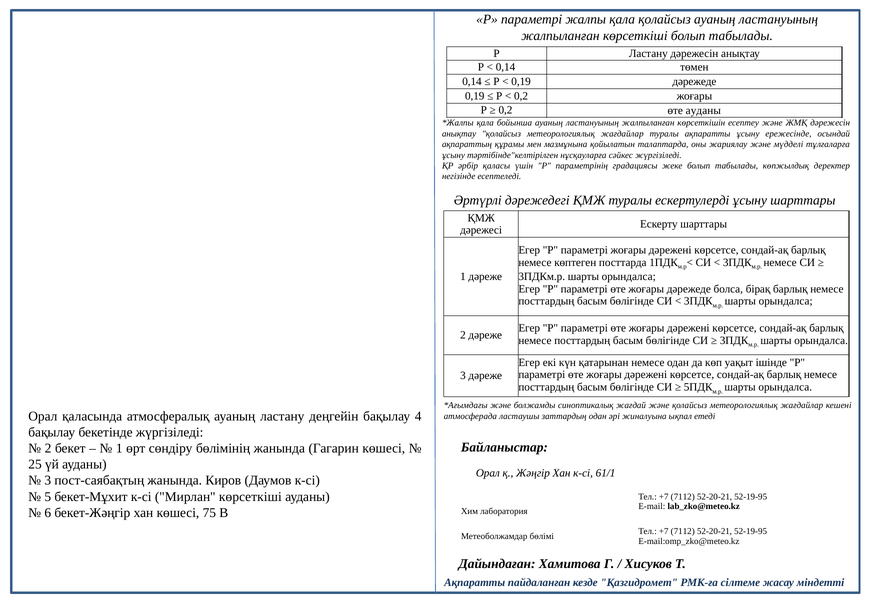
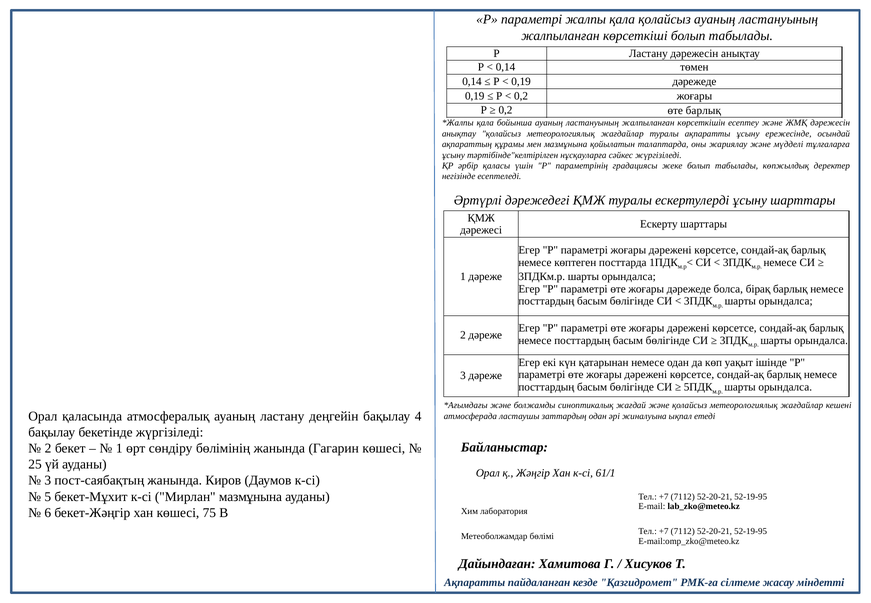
өте ауданы: ауданы -> барлық
Мирлан көрсеткіші: көрсеткіші -> мазмұнына
